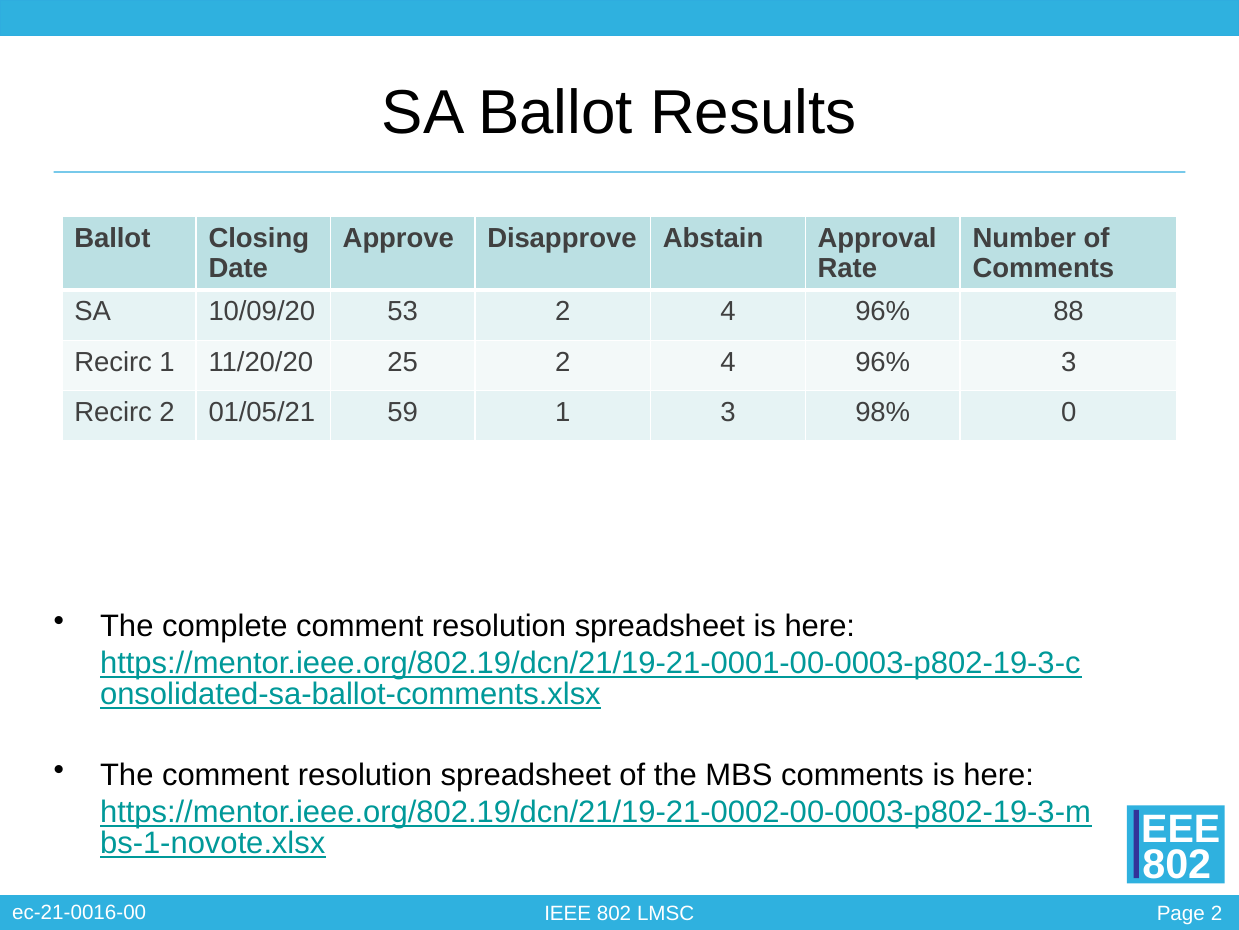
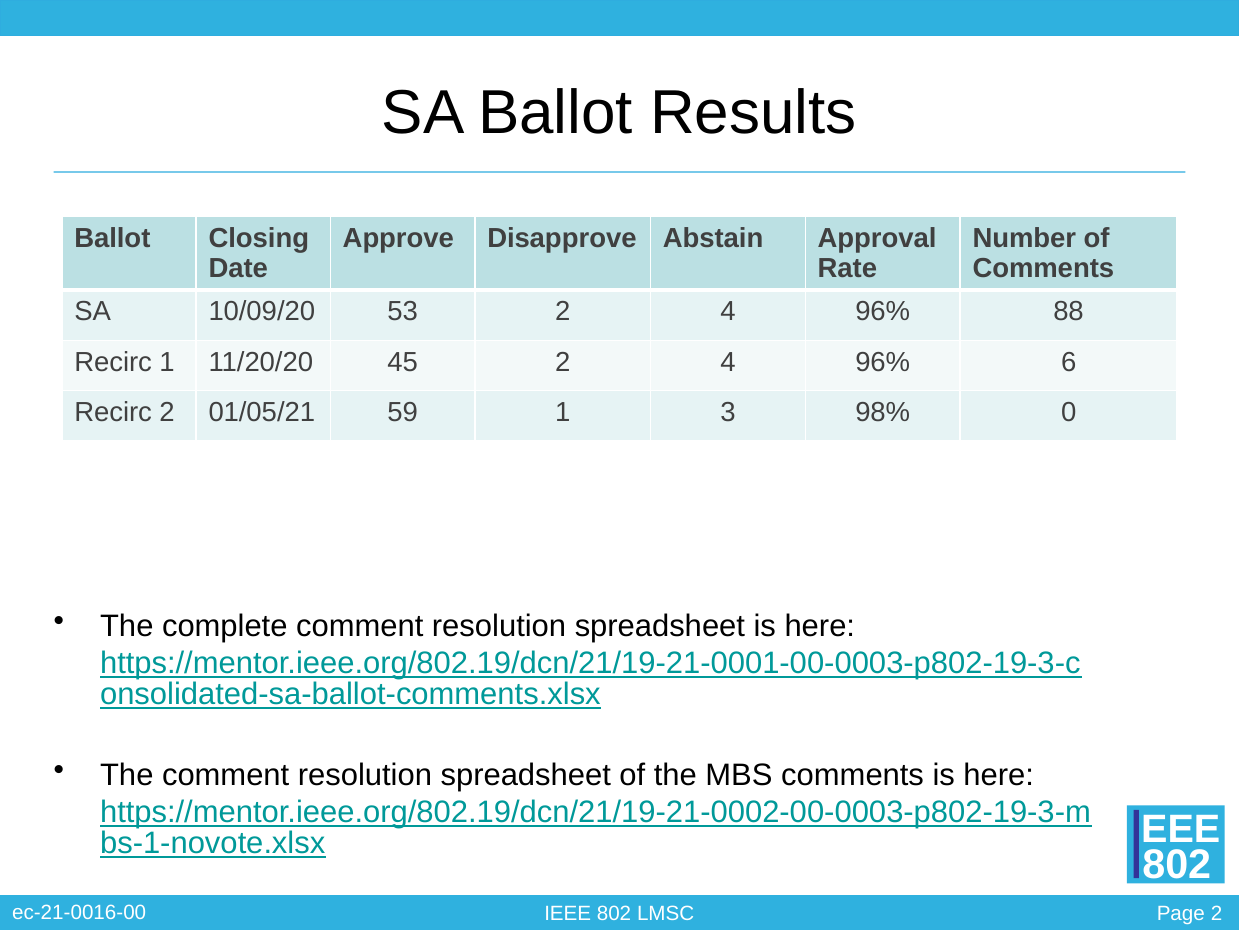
25: 25 -> 45
96% 3: 3 -> 6
